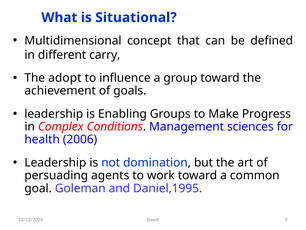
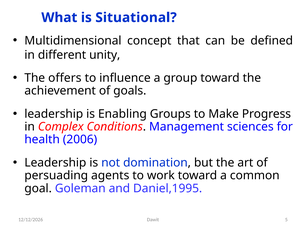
carry: carry -> unity
adopt: adopt -> offers
